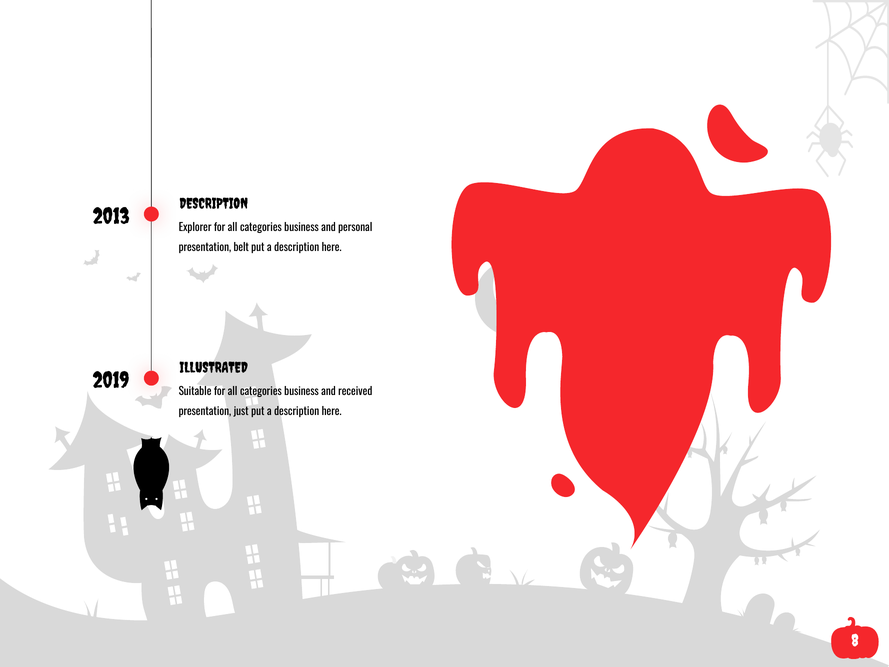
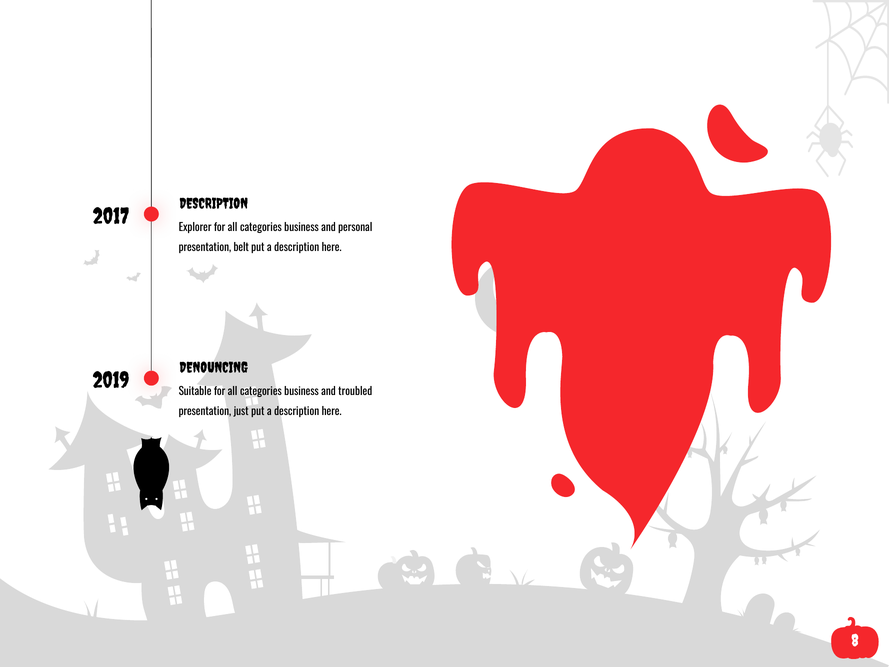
2013: 2013 -> 2017
ILLUSTRATED: ILLUSTRATED -> DENOUNCING
received: received -> troubled
